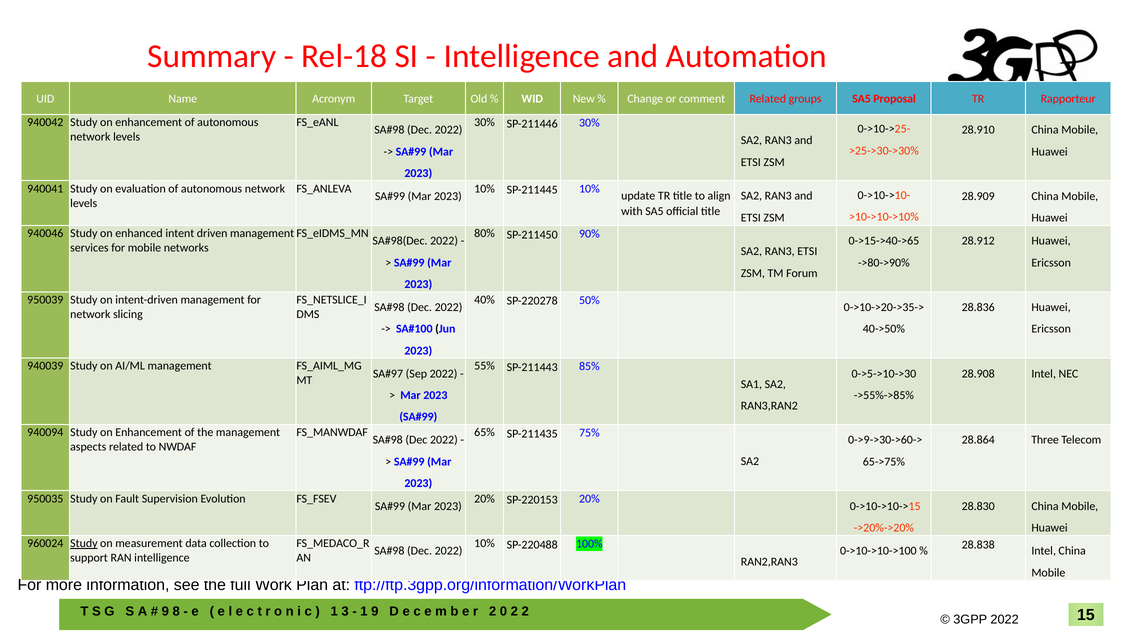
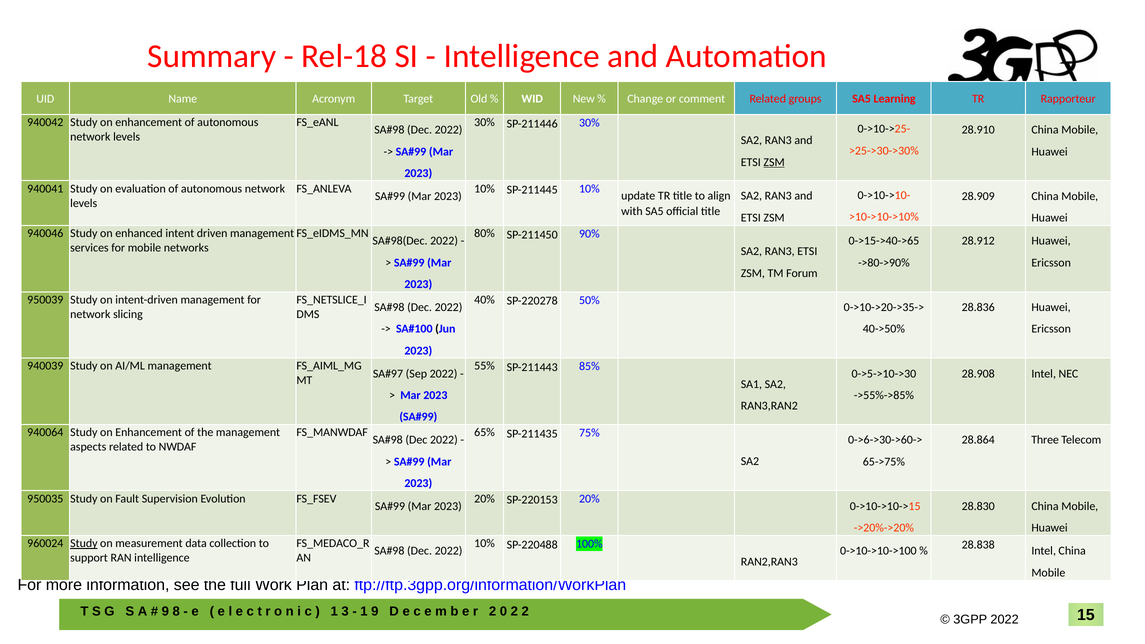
Proposal: Proposal -> Learning
ZSM at (774, 162) underline: none -> present
940094: 940094 -> 940064
0->9->30->60->: 0->9->30->60-> -> 0->6->30->60->
